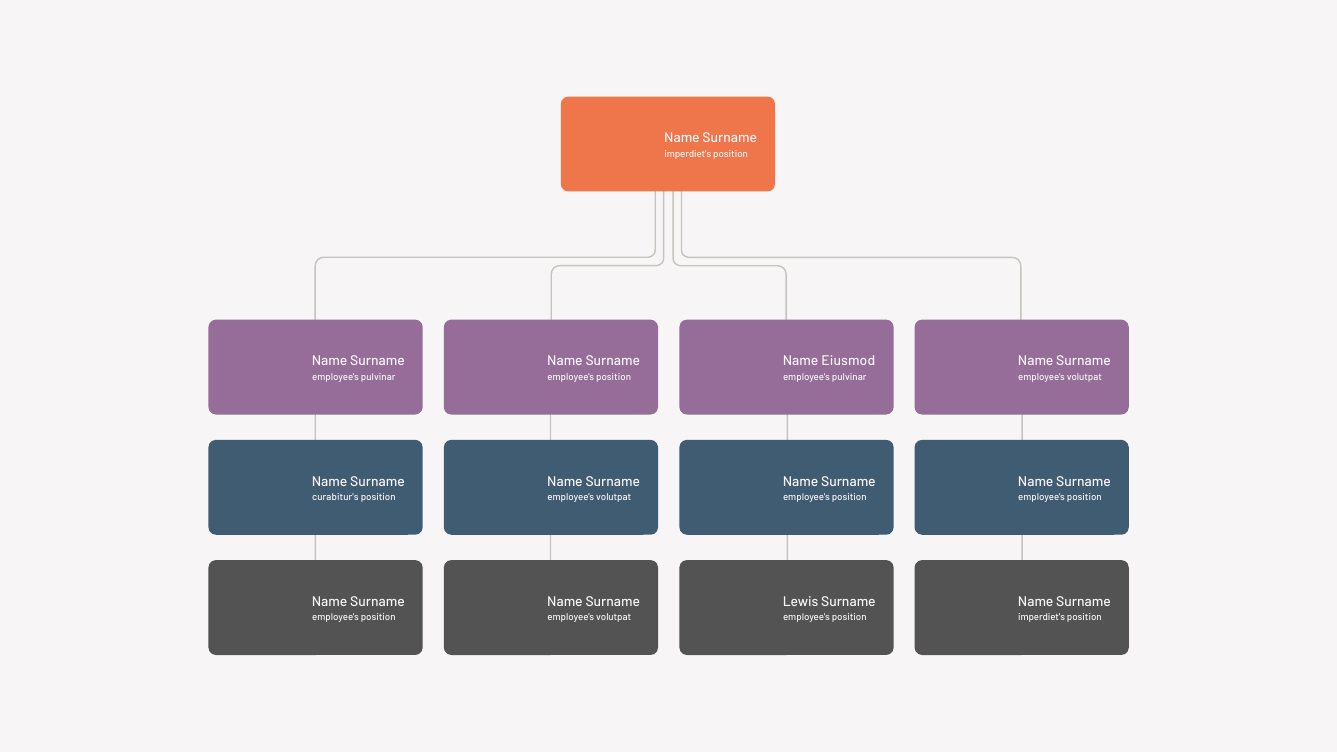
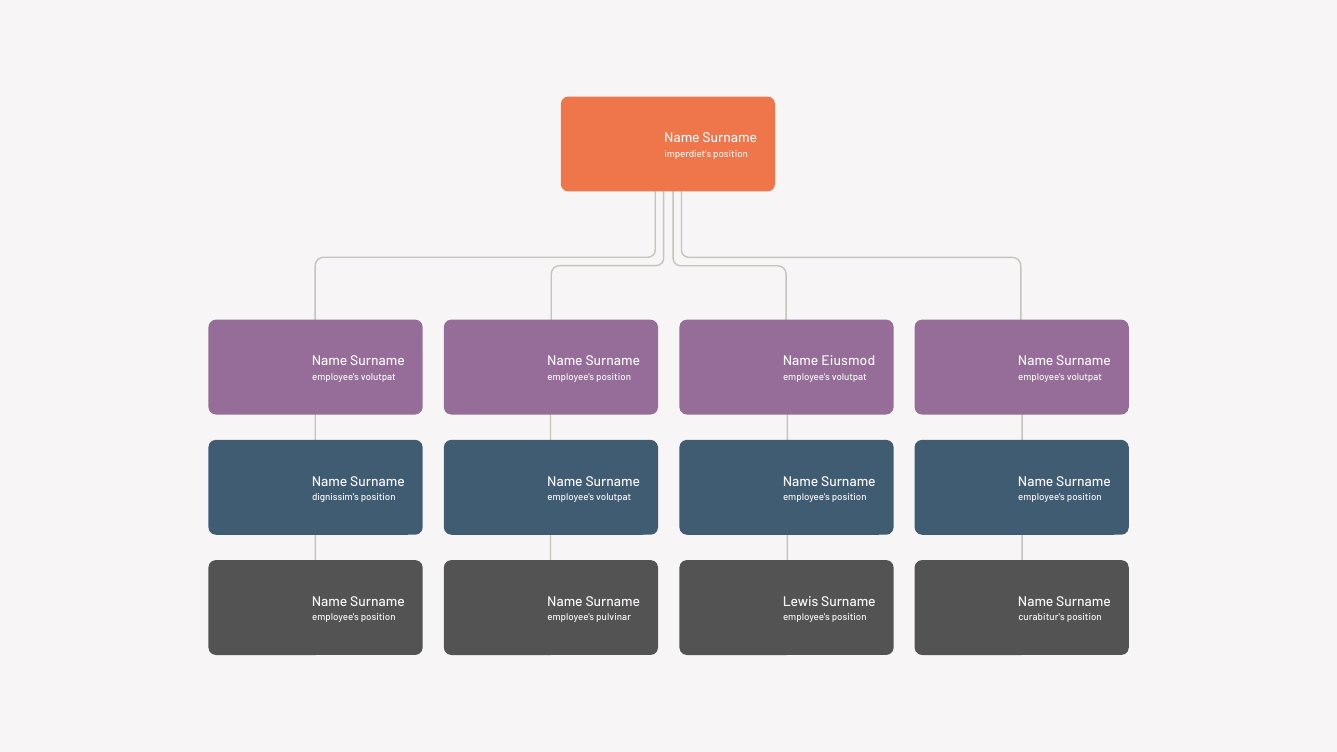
pulvinar at (378, 377): pulvinar -> volutpat
pulvinar at (849, 377): pulvinar -> volutpat
curabitur's: curabitur's -> dignissim's
volutpat at (614, 617): volutpat -> pulvinar
imperdiet's at (1042, 617): imperdiet's -> curabitur's
